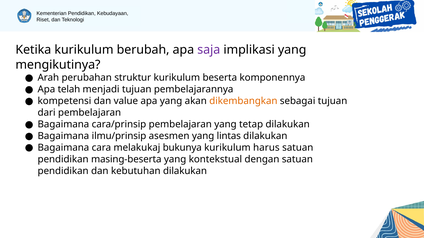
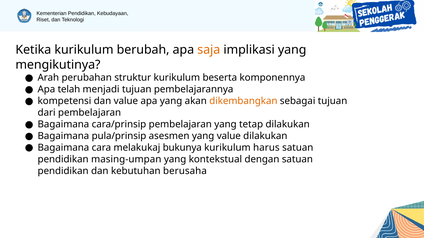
saja colour: purple -> orange
ilmu/prinsip: ilmu/prinsip -> pula/prinsip
yang lintas: lintas -> value
masing-beserta: masing-beserta -> masing-umpan
kebutuhan dilakukan: dilakukan -> berusaha
